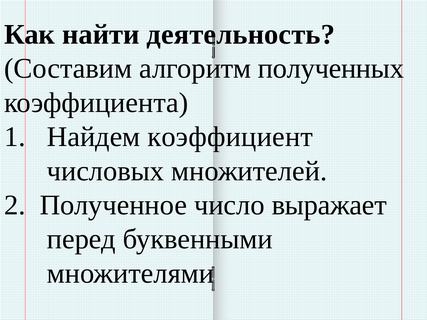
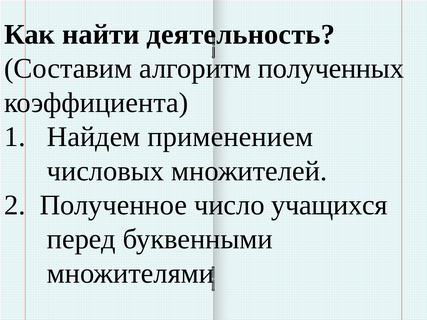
коэффициент: коэффициент -> применением
выражает: выражает -> учащихся
